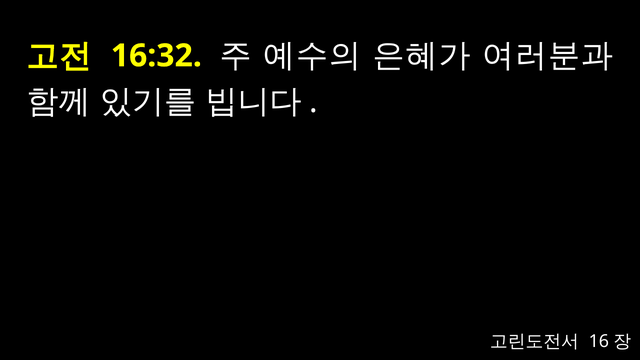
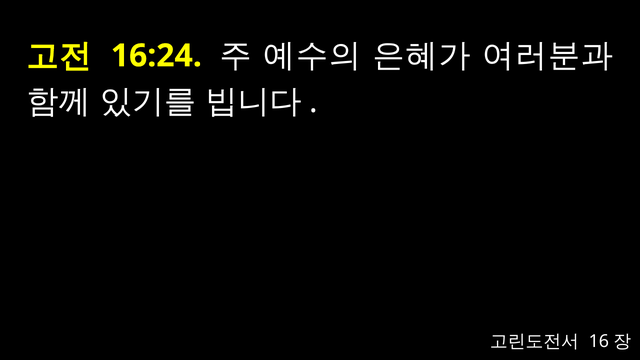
16:32: 16:32 -> 16:24
